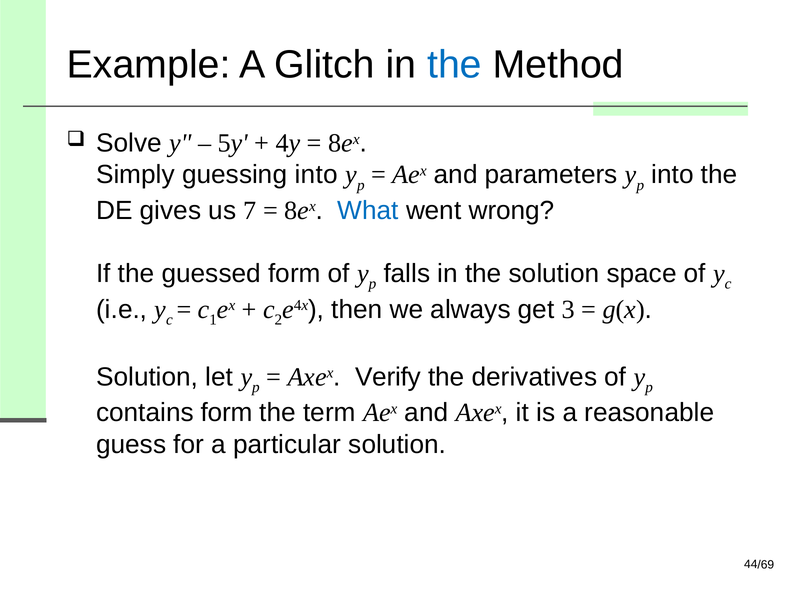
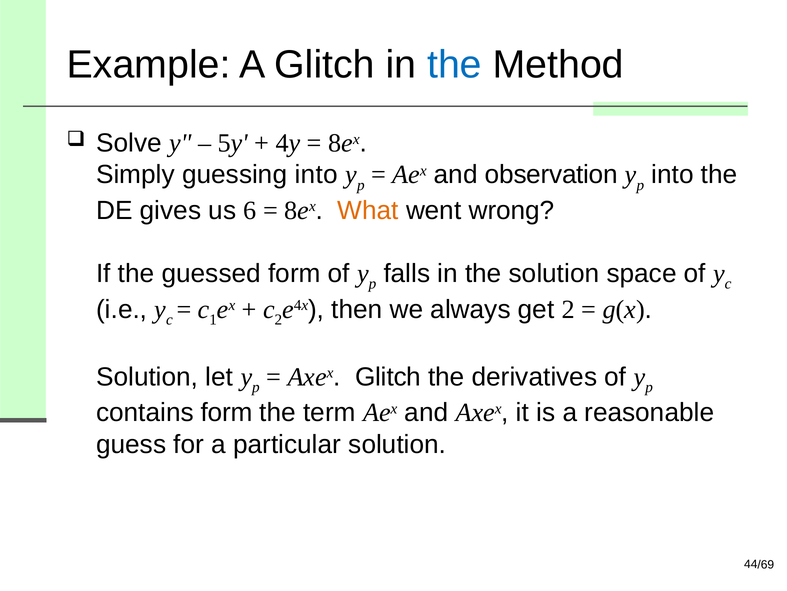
parameters: parameters -> observation
7: 7 -> 6
What colour: blue -> orange
get 3: 3 -> 2
Axex Verify: Verify -> Glitch
